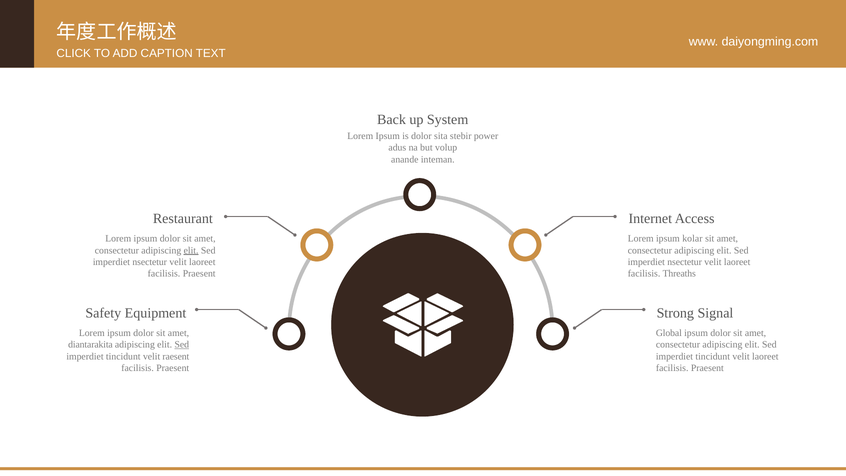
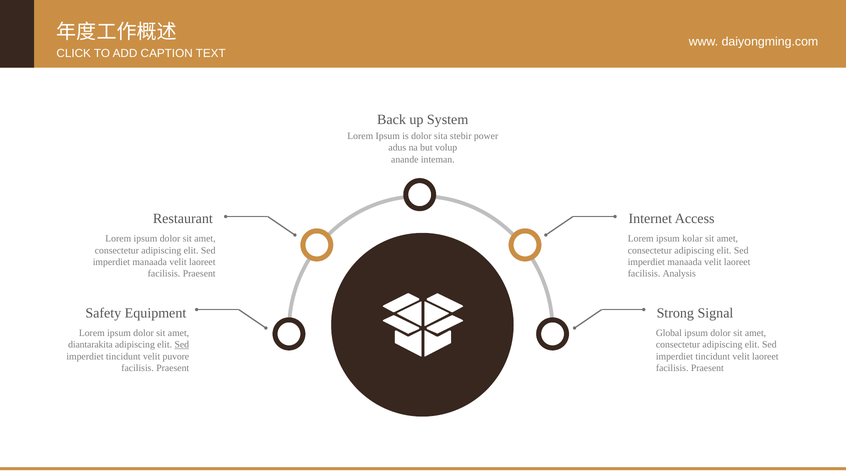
elit at (191, 250) underline: present -> none
nsectetur at (150, 262): nsectetur -> manaada
nsectetur at (685, 262): nsectetur -> manaada
Threaths: Threaths -> Analysis
raesent: raesent -> puvore
